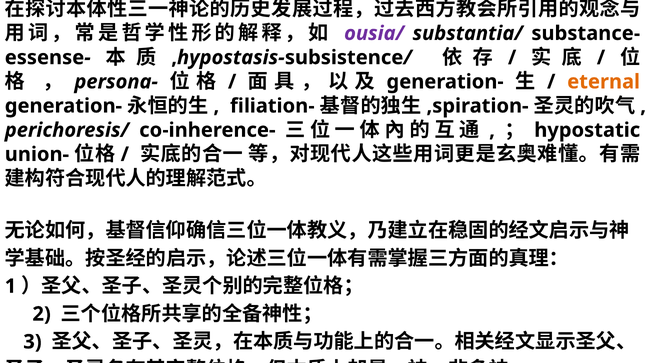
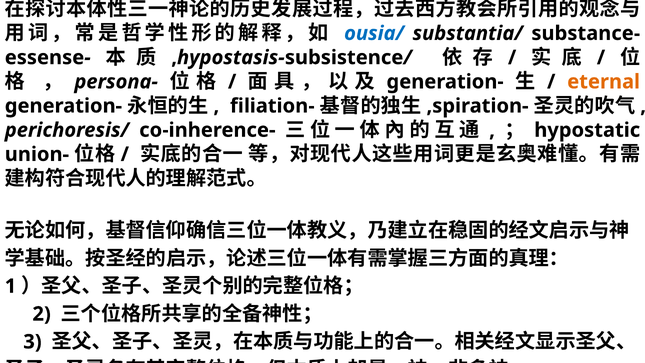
ousia/ colour: purple -> blue
